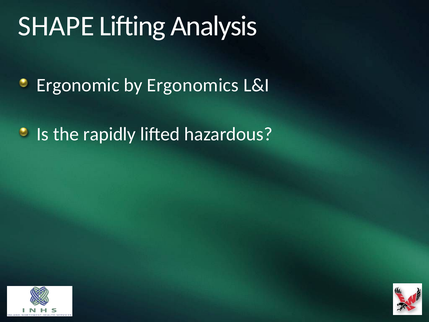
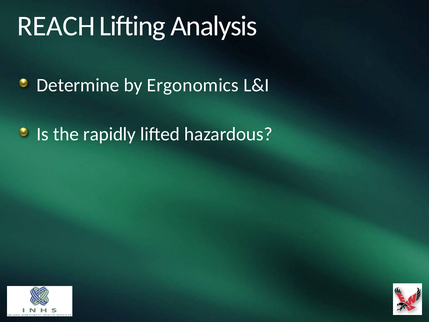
SHAPE: SHAPE -> REACH
Ergonomic: Ergonomic -> Determine
